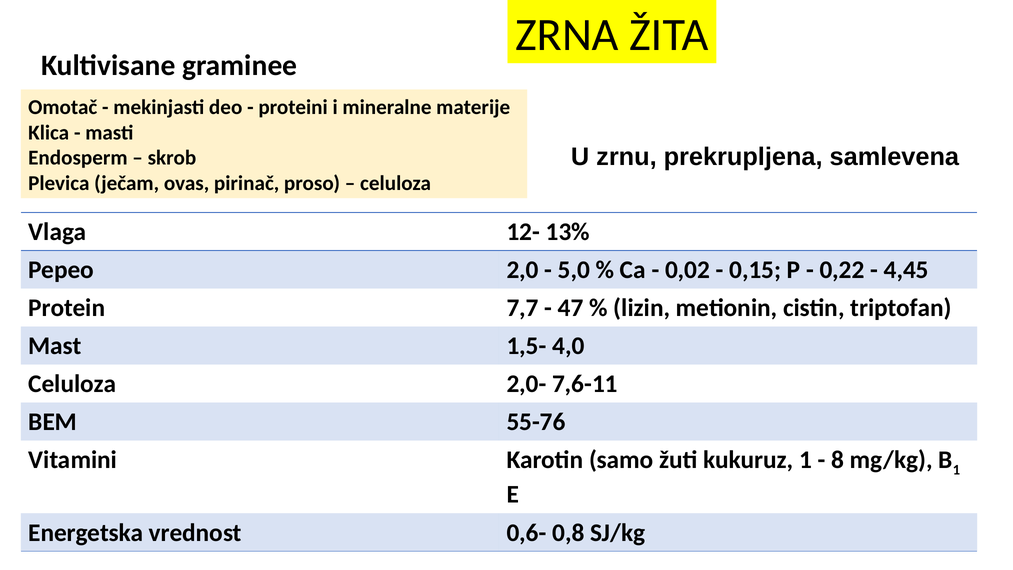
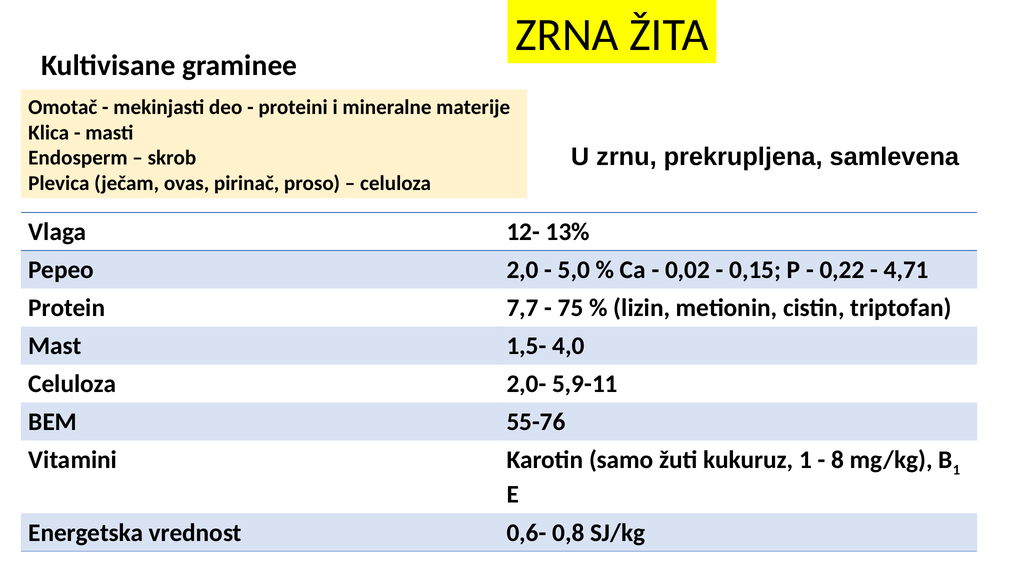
4,45: 4,45 -> 4,71
47: 47 -> 75
7,6-11: 7,6-11 -> 5,9-11
